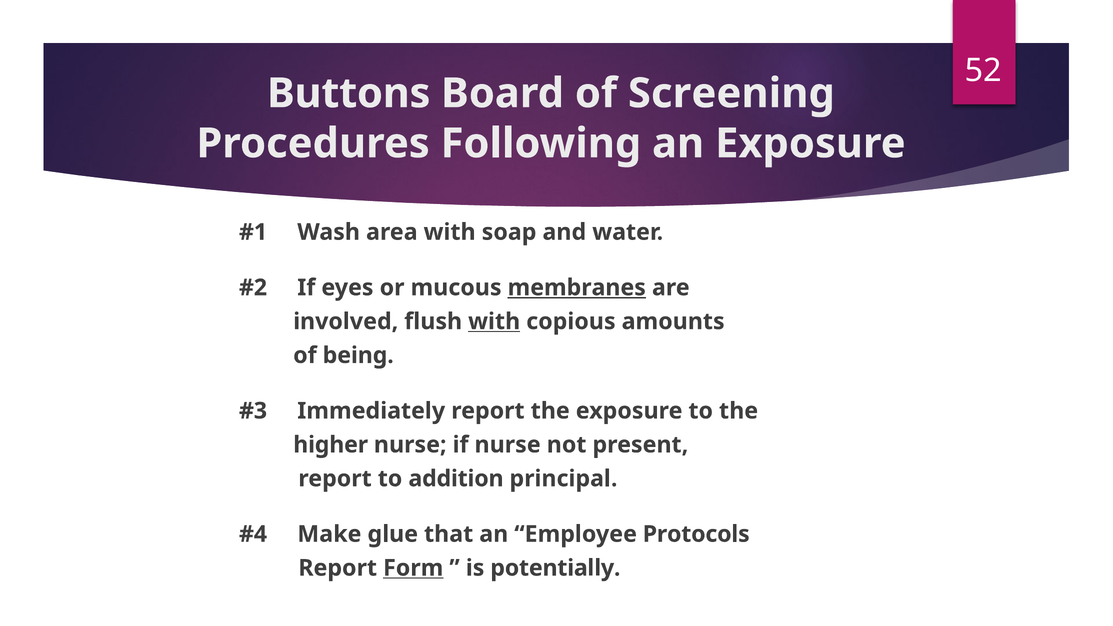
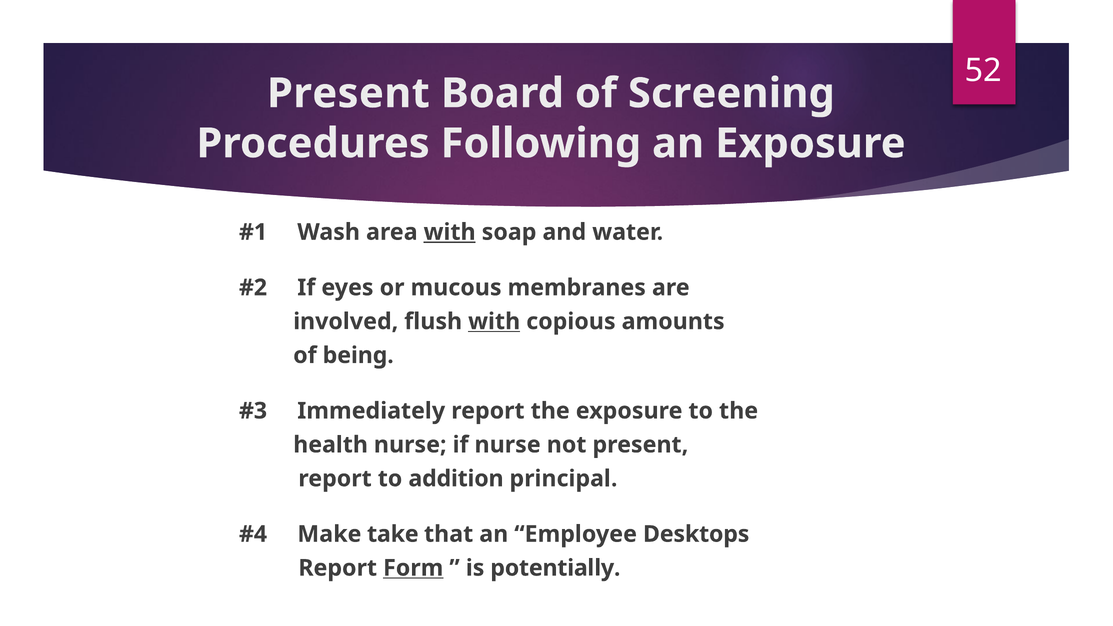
Buttons at (349, 93): Buttons -> Present
with at (450, 232) underline: none -> present
membranes underline: present -> none
higher: higher -> health
glue: glue -> take
Protocols: Protocols -> Desktops
